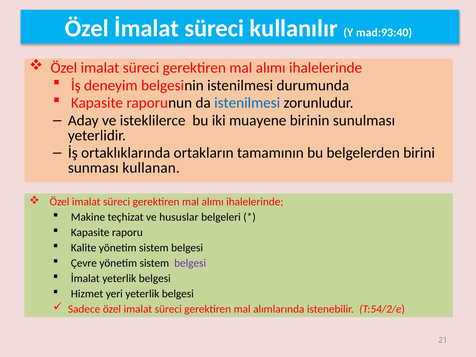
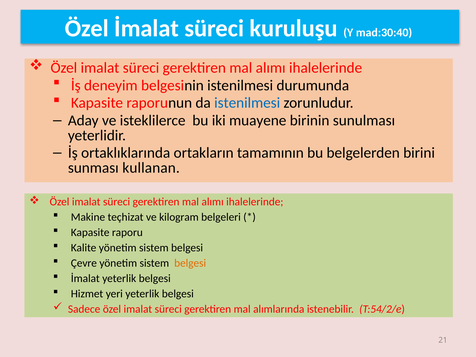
kullanılır: kullanılır -> kuruluşu
mad:93:40: mad:93:40 -> mad:30:40
hususlar: hususlar -> kilogram
belgesi at (190, 263) colour: purple -> orange
